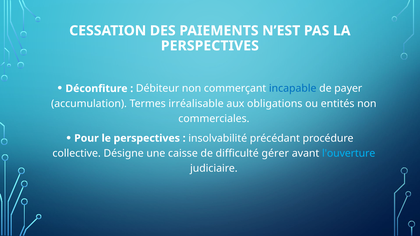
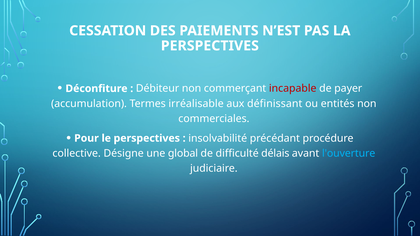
incapable colour: blue -> red
obligations: obligations -> définissant
caisse: caisse -> global
gérer: gérer -> délais
